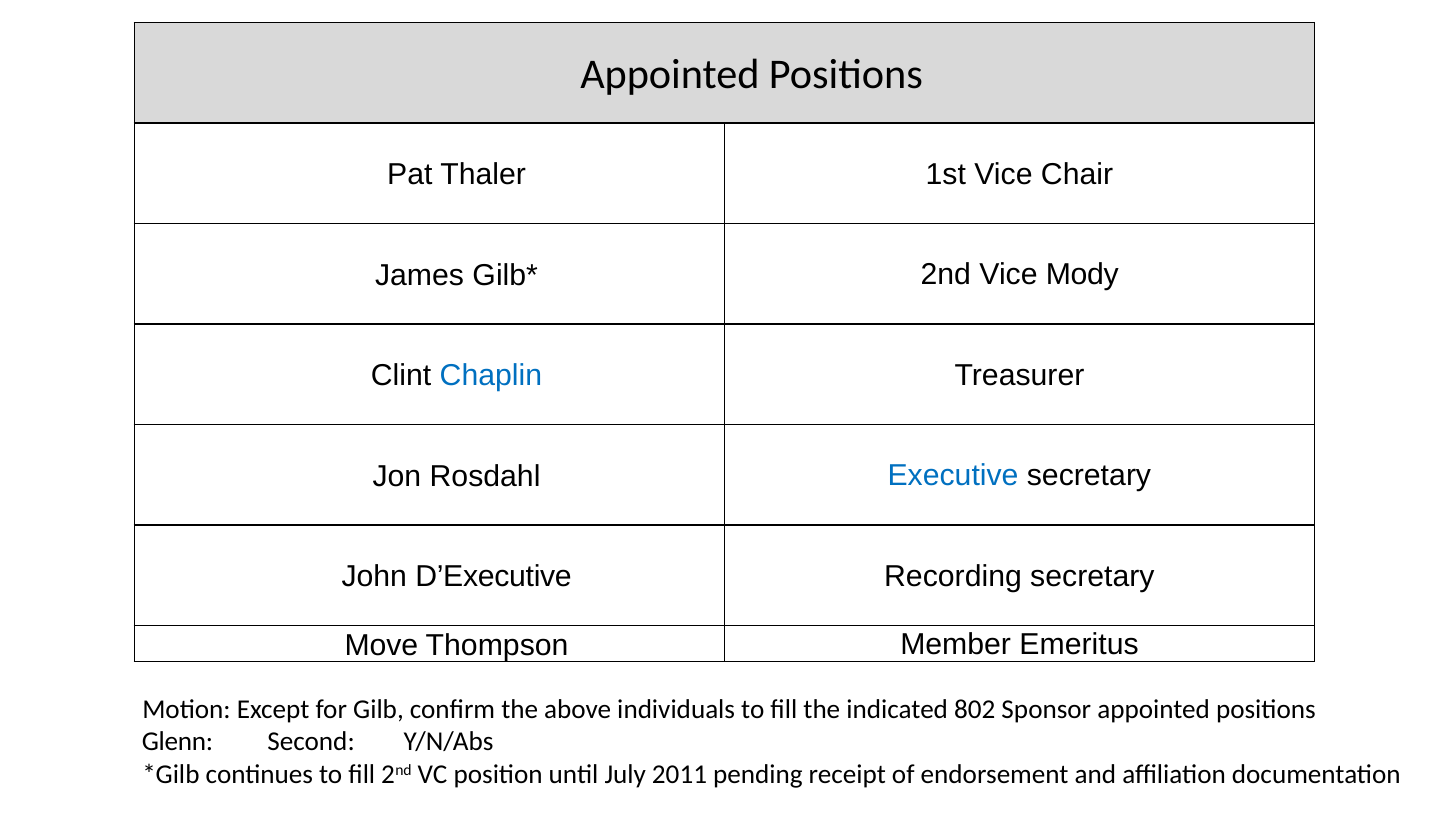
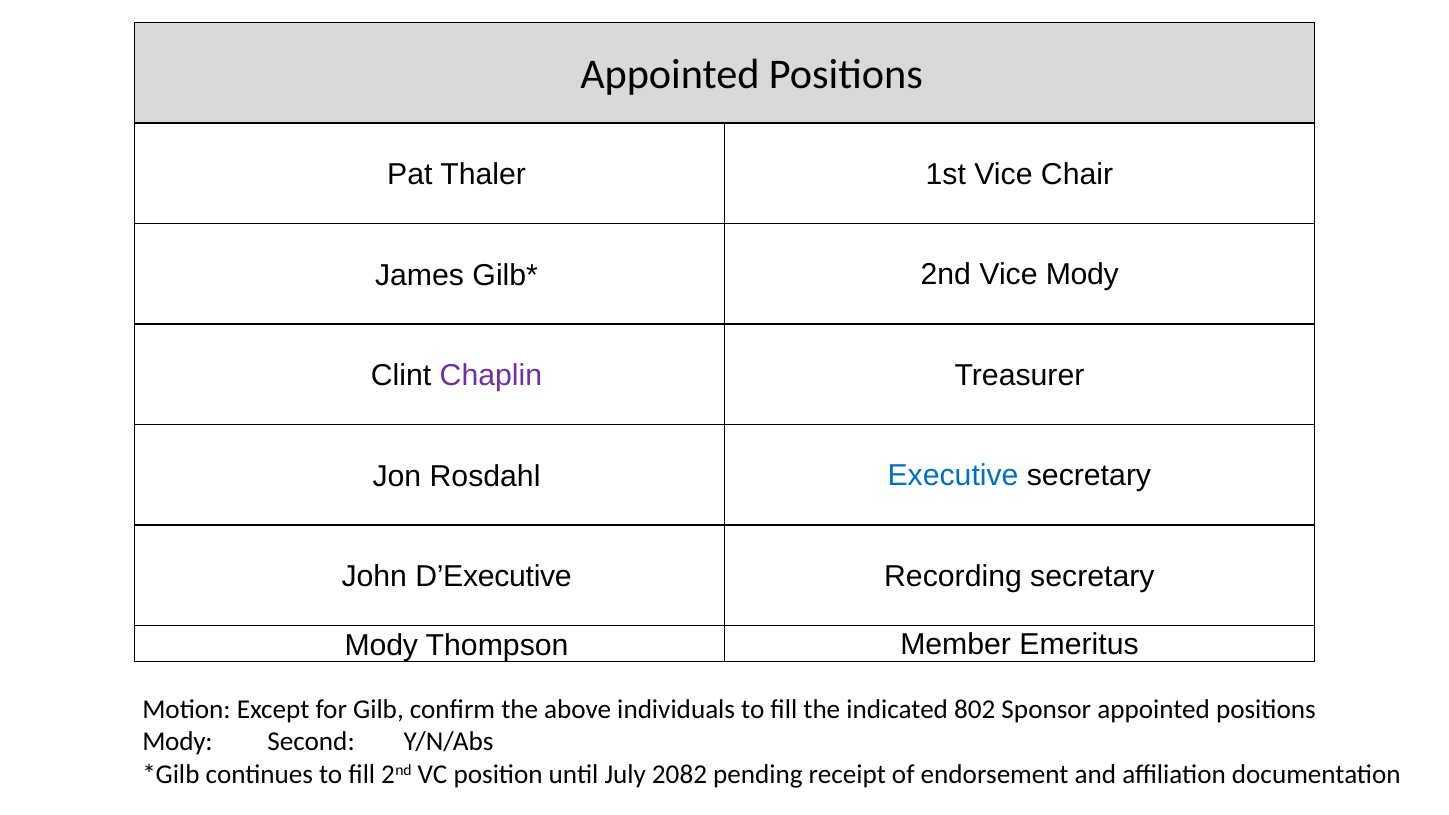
Chaplin colour: blue -> purple
Move at (381, 645): Move -> Mody
Glenn at (177, 742): Glenn -> Mody
2011: 2011 -> 2082
